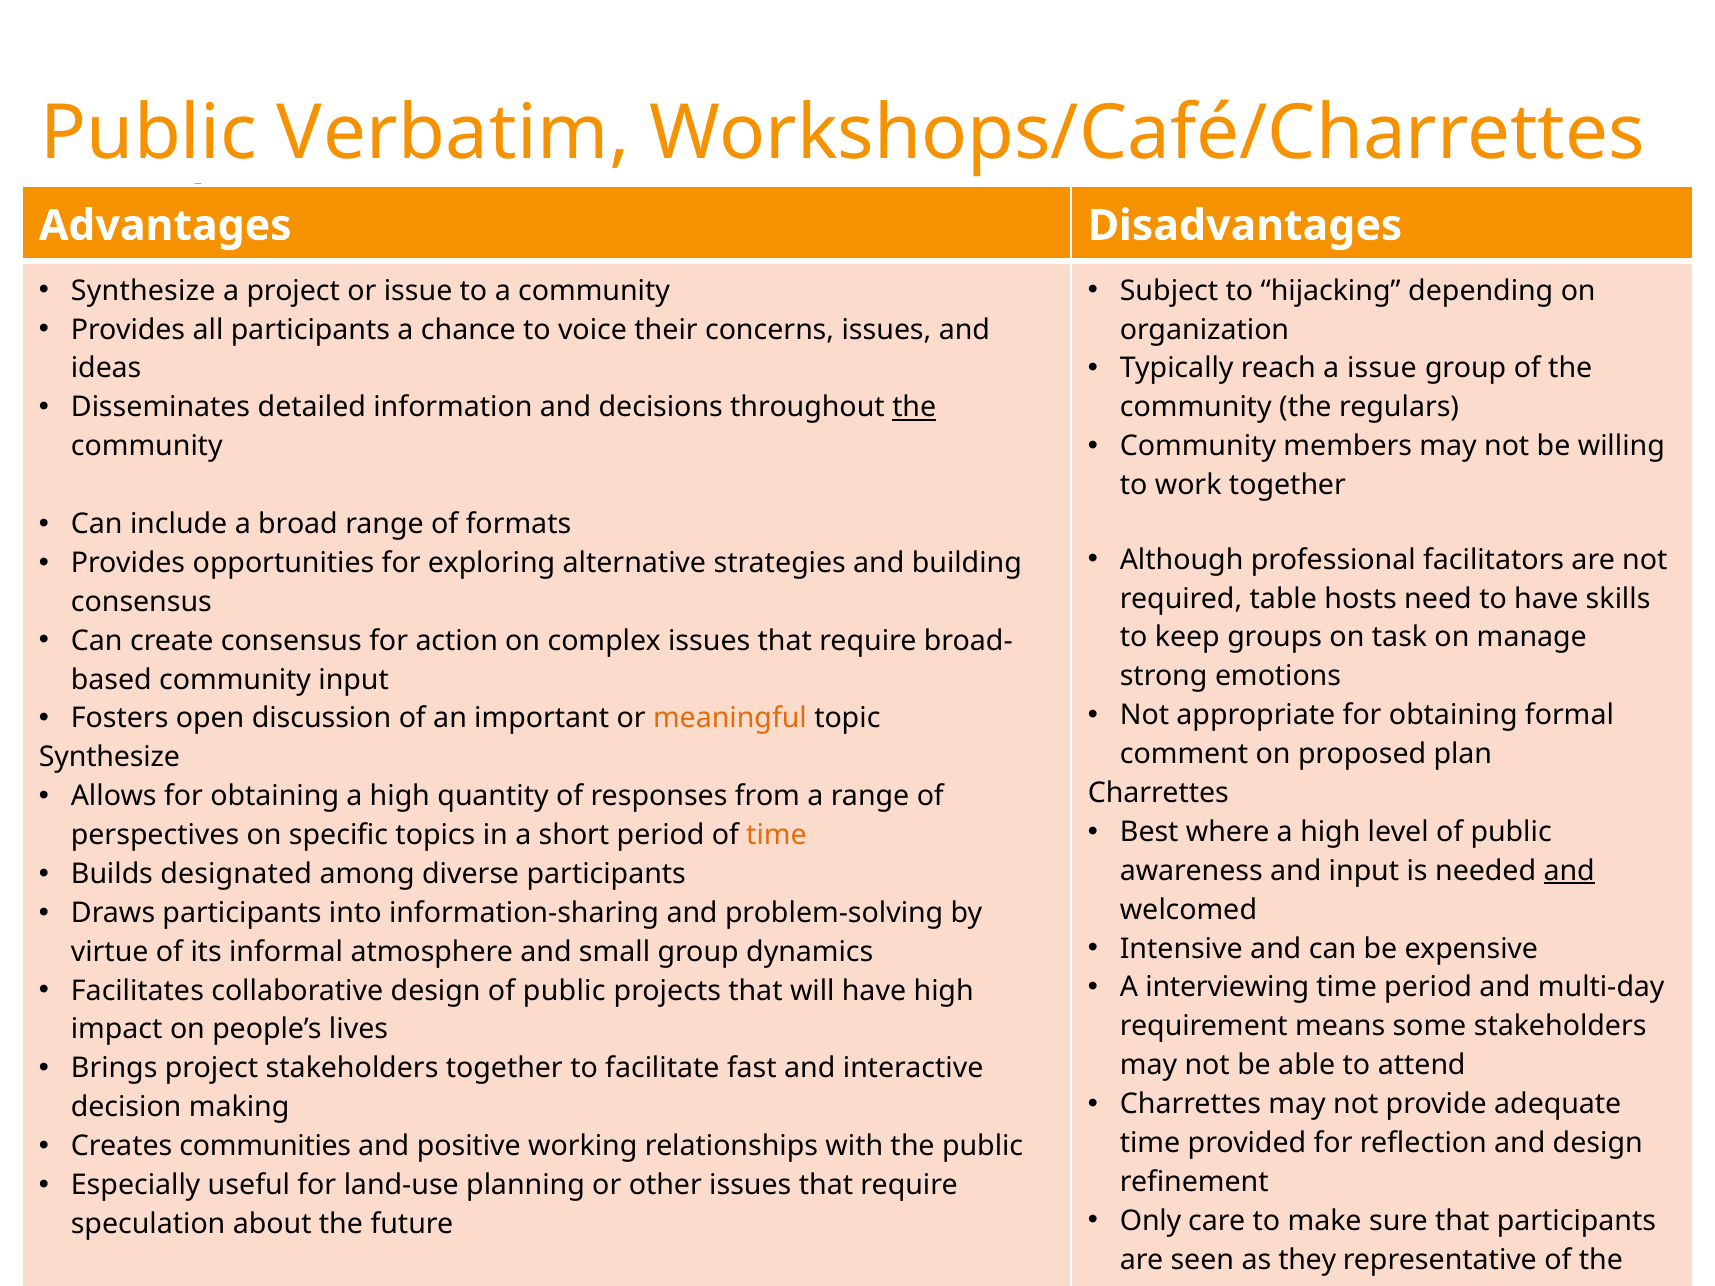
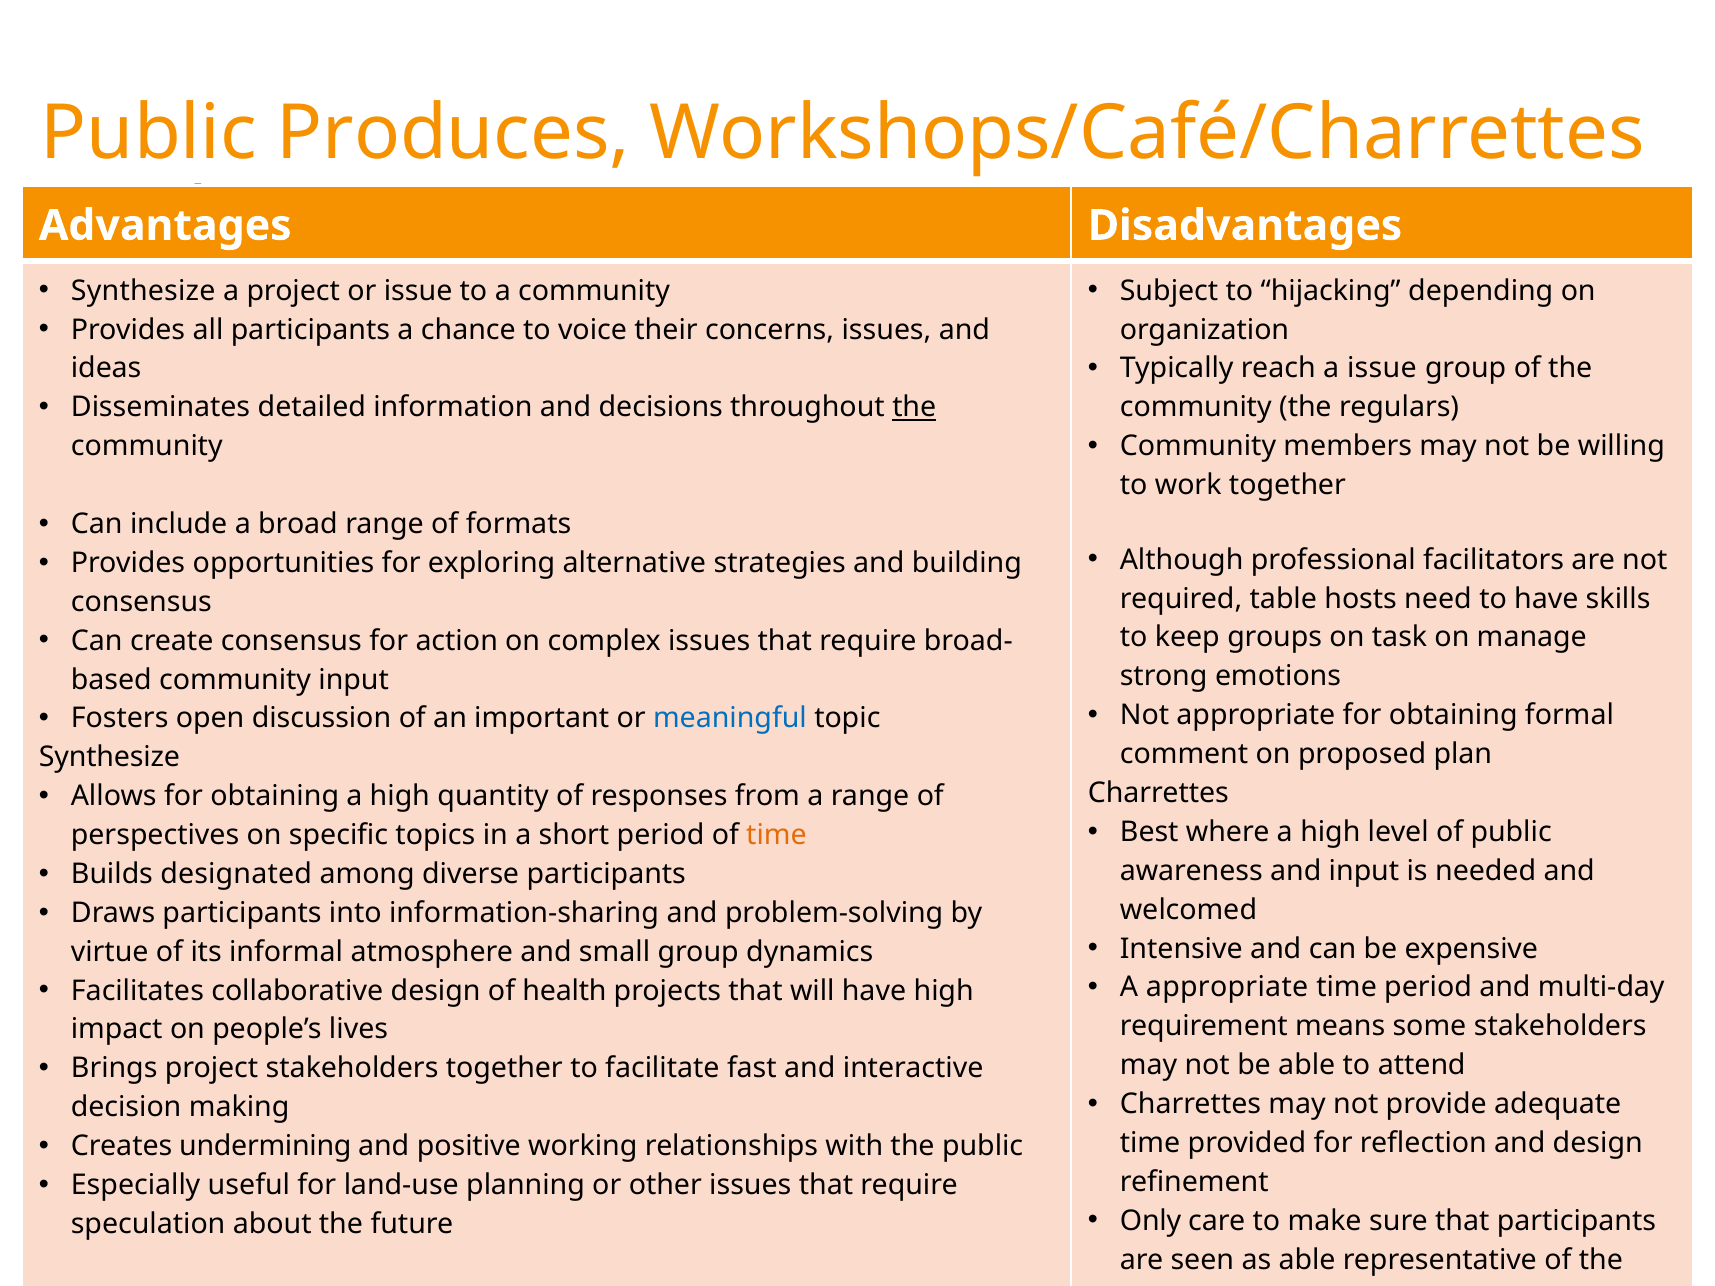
Verbatim: Verbatim -> Produces
meaningful colour: orange -> blue
and at (1569, 871) underline: present -> none
A interviewing: interviewing -> appropriate
design of public: public -> health
communities: communities -> undermining
as they: they -> able
